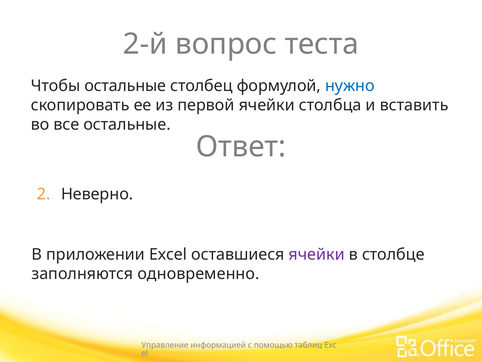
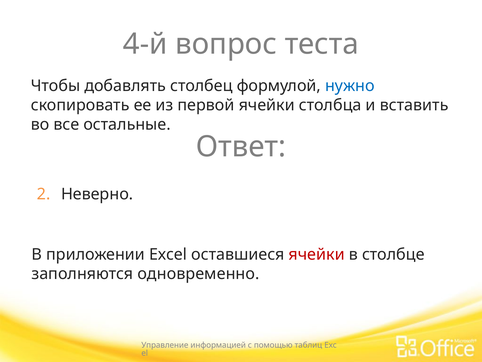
2-й: 2-й -> 4-й
Чтобы остальные: остальные -> добавлять
ячейки at (317, 254) colour: purple -> red
